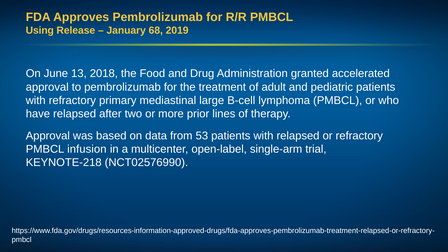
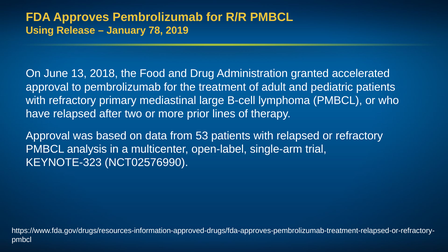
68: 68 -> 78
infusion: infusion -> analysis
KEYNOTE‑218: KEYNOTE‑218 -> KEYNOTE‑323
